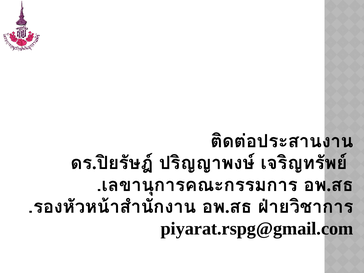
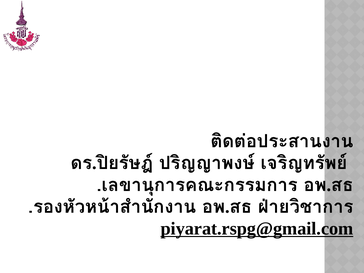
piyarat.rspg@gmail.com underline: none -> present
